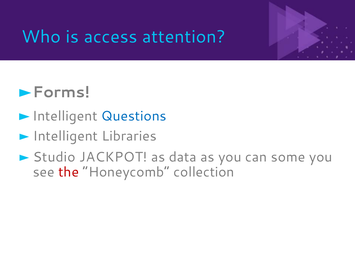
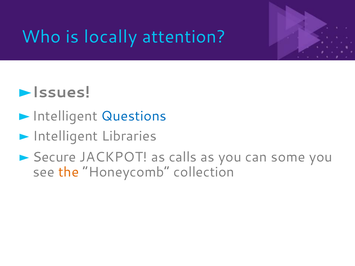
access: access -> locally
Forms: Forms -> Issues
Studio: Studio -> Secure
data: data -> calls
the colour: red -> orange
